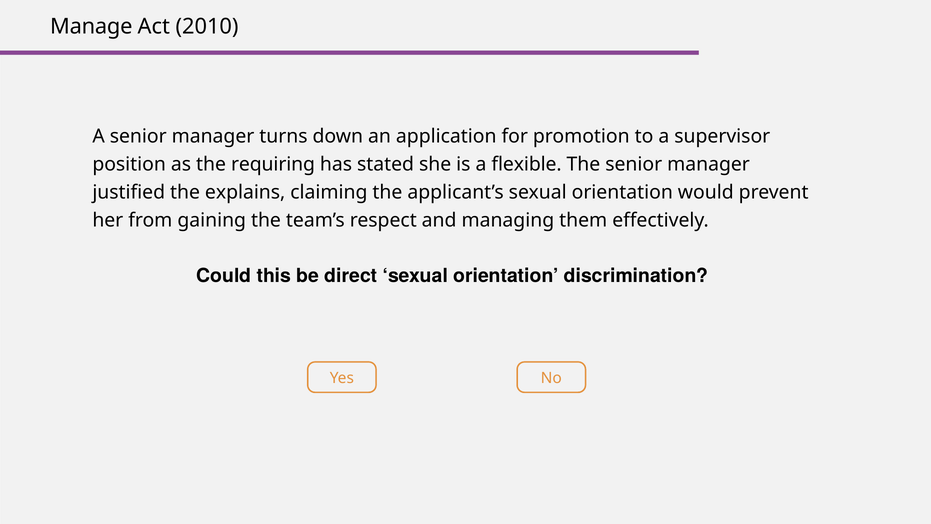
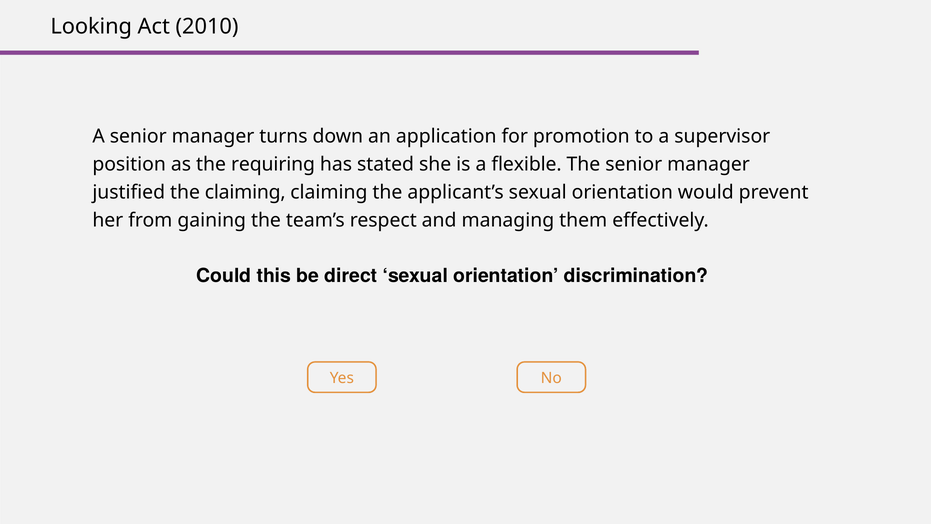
Manage: Manage -> Looking
the explains: explains -> claiming
